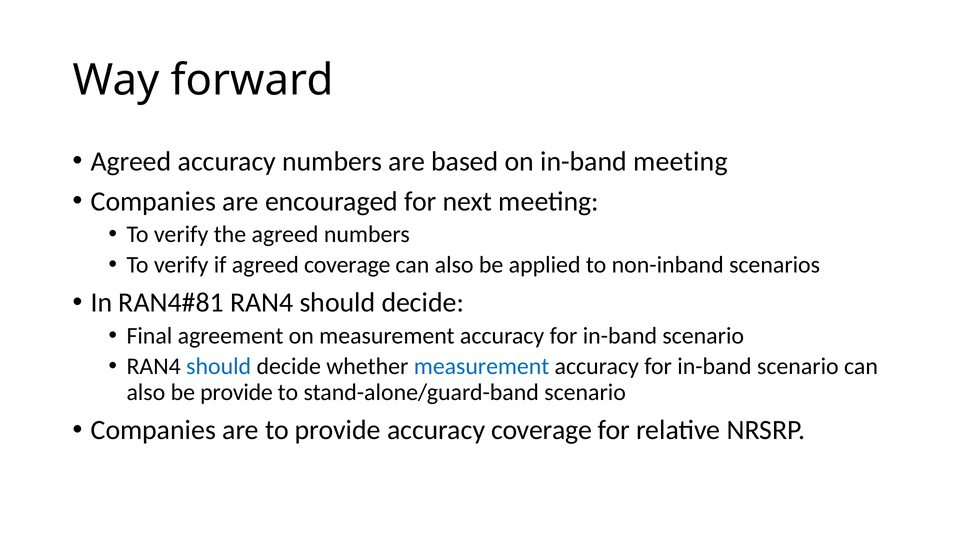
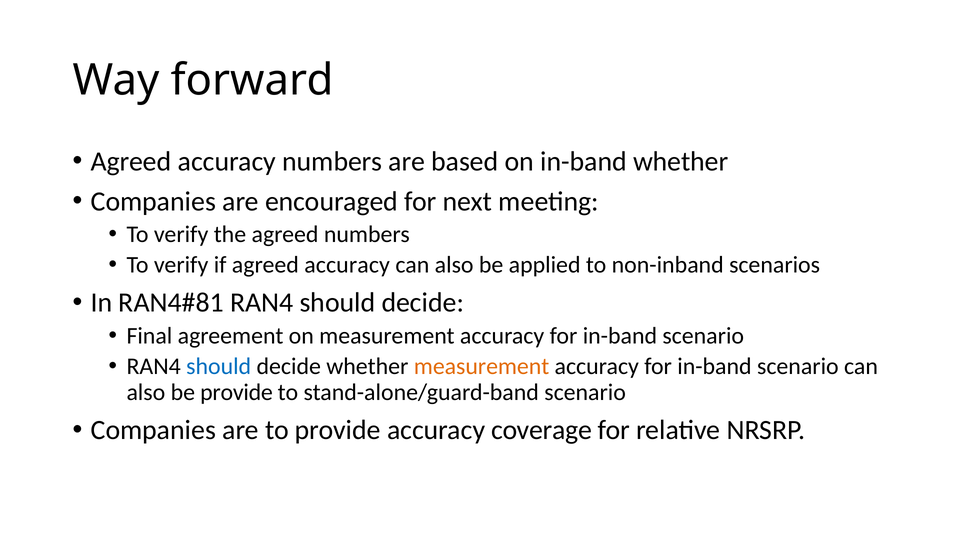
in-band meeting: meeting -> whether
if agreed coverage: coverage -> accuracy
measurement at (482, 367) colour: blue -> orange
